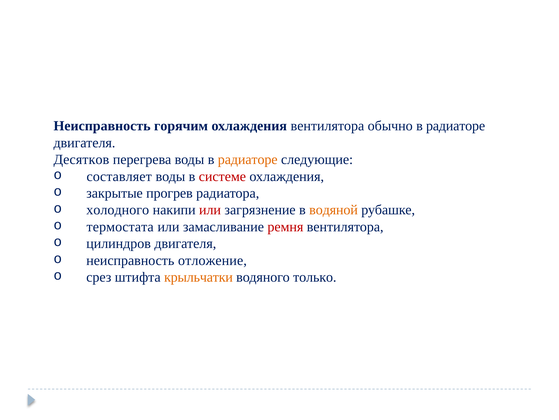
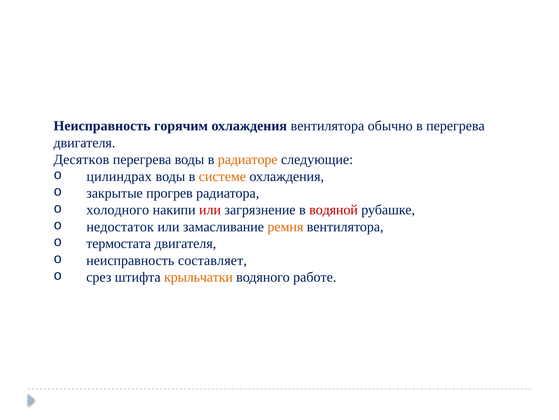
обычно в радиаторе: радиаторе -> перегрева
составляет: составляет -> цилиндрах
системе colour: red -> orange
водяной colour: orange -> red
термостата: термостата -> недостаток
ремня colour: red -> orange
цилиндров: цилиндров -> термостата
отложение: отложение -> составляет
только: только -> работе
